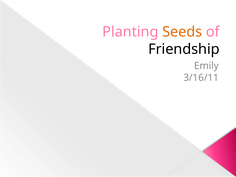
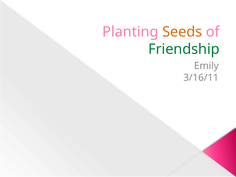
Friendship colour: black -> green
